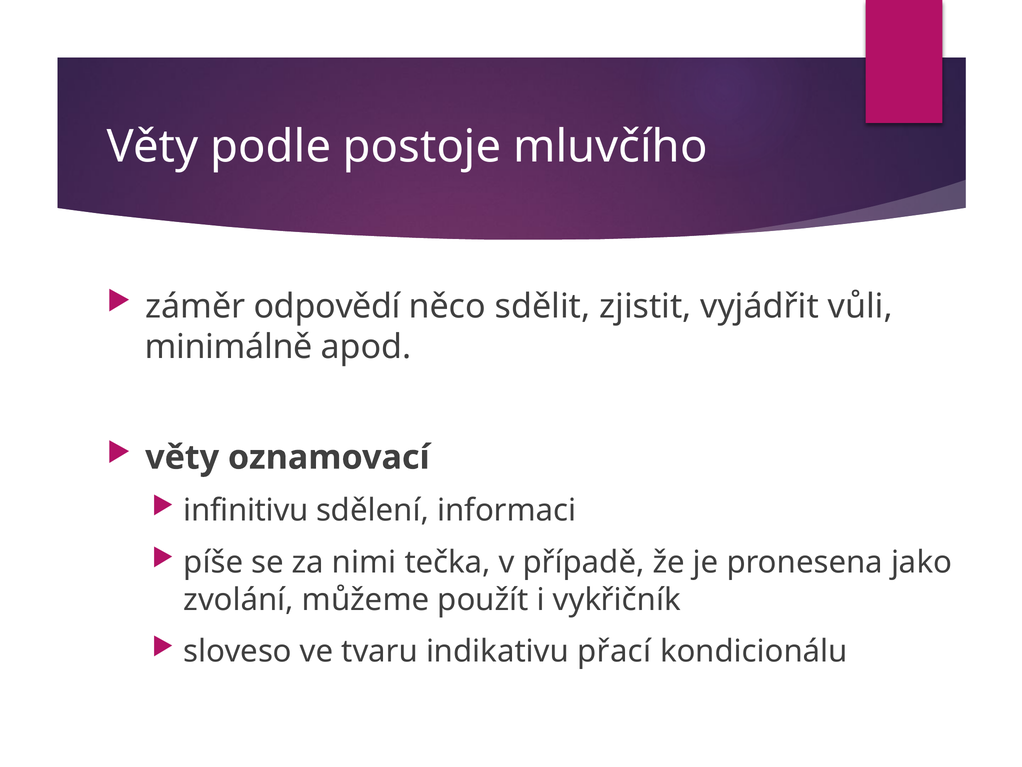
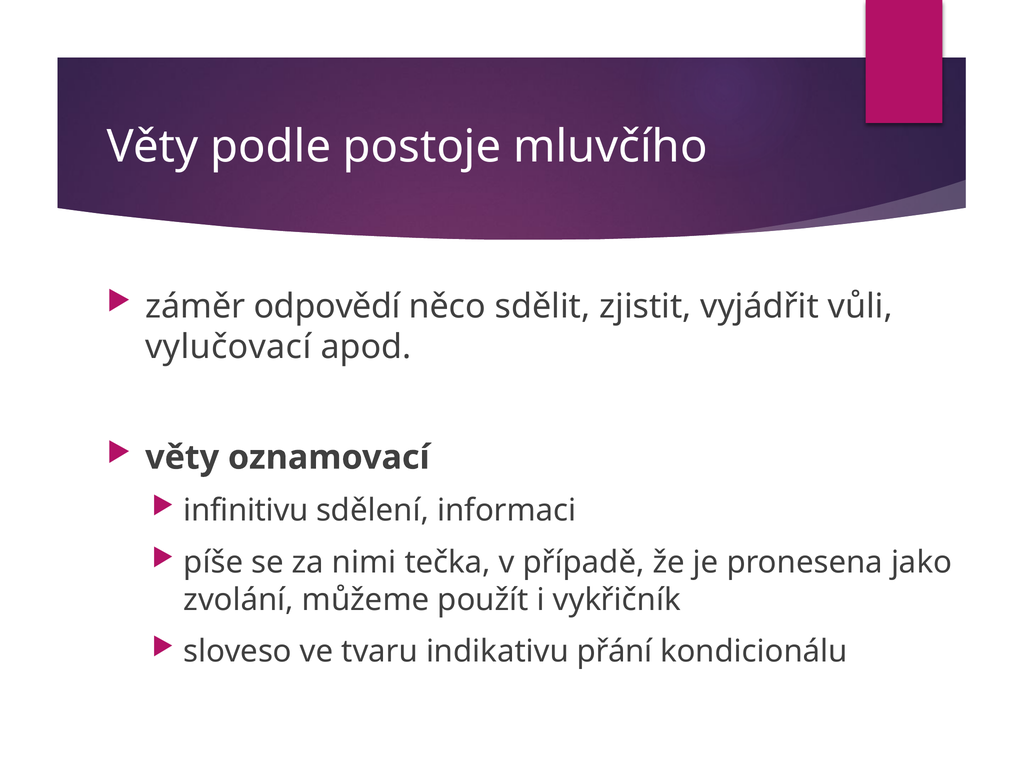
minimálně: minimálně -> vylučovací
přací: přací -> přání
